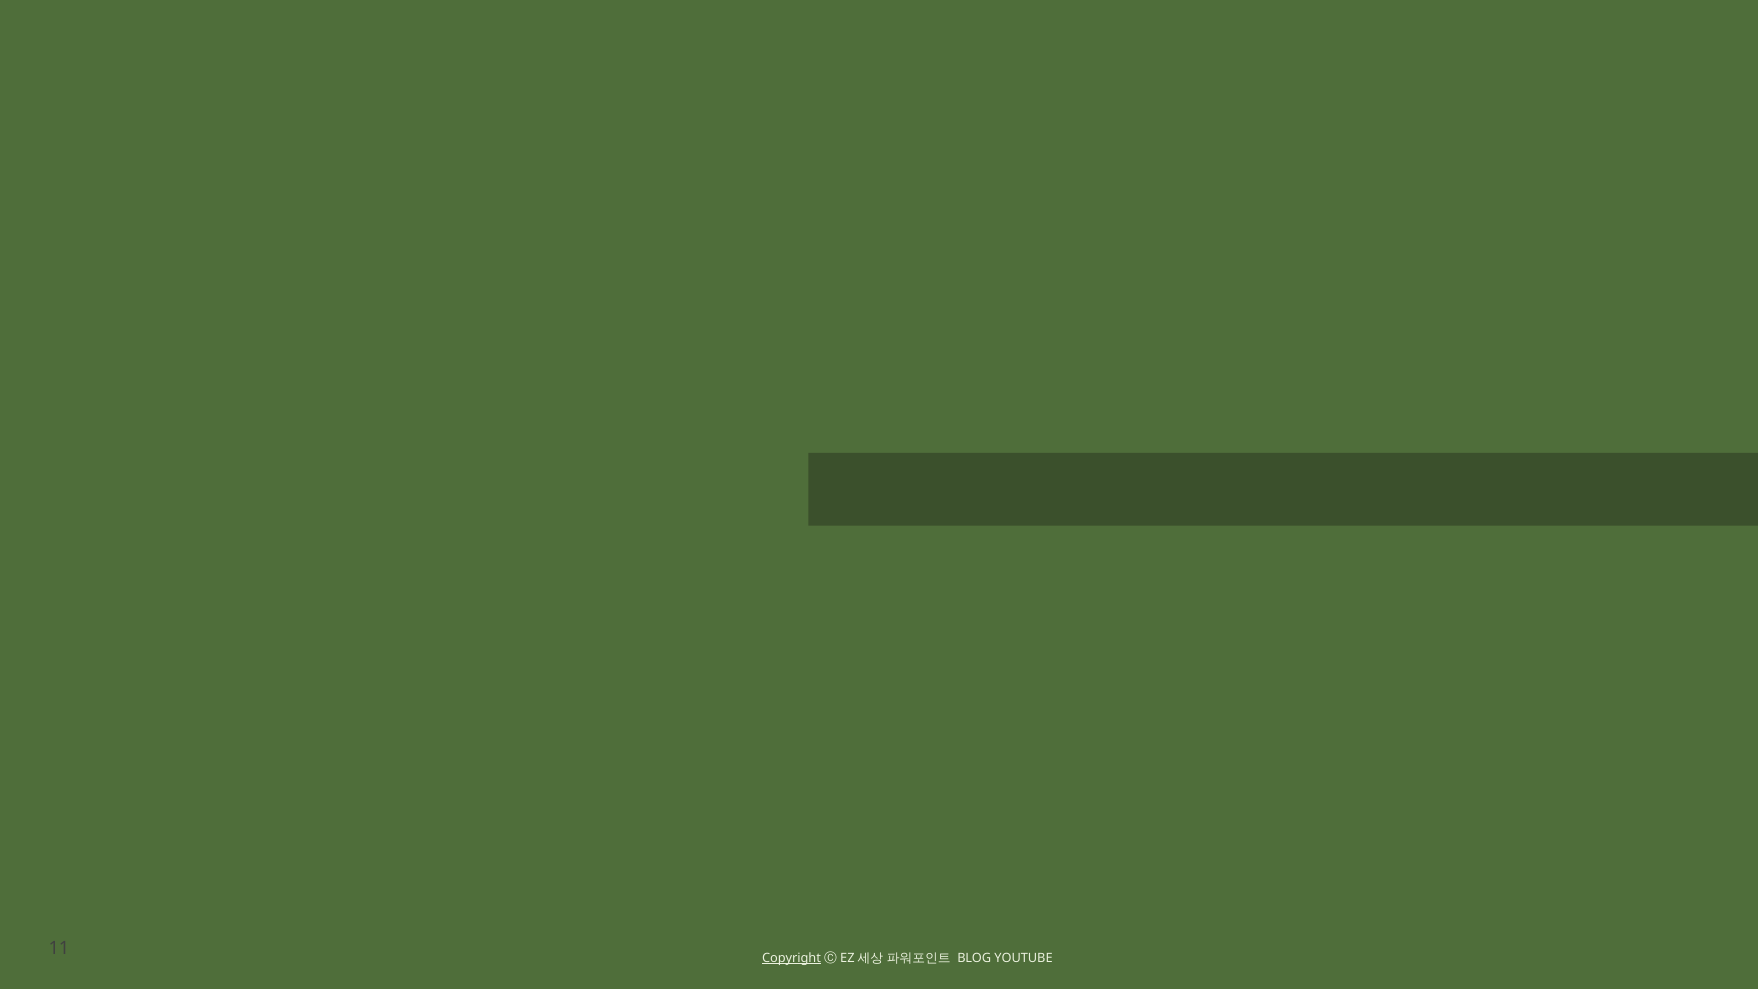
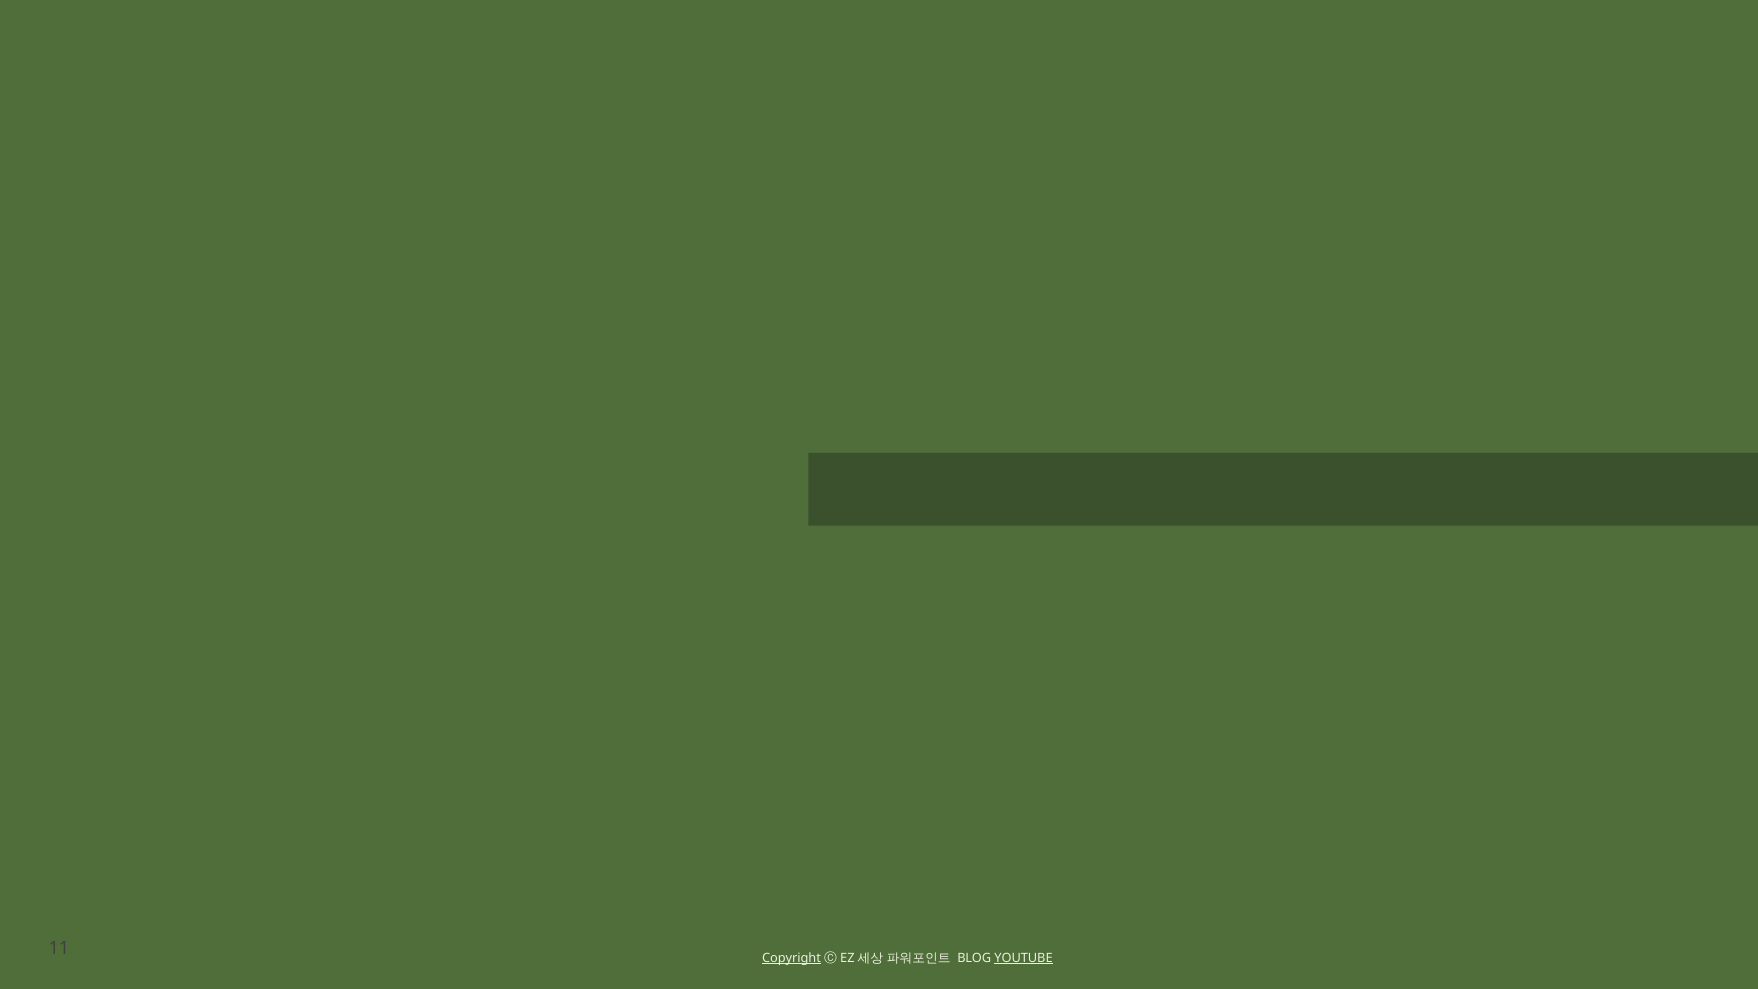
YOUTUBE underline: none -> present
